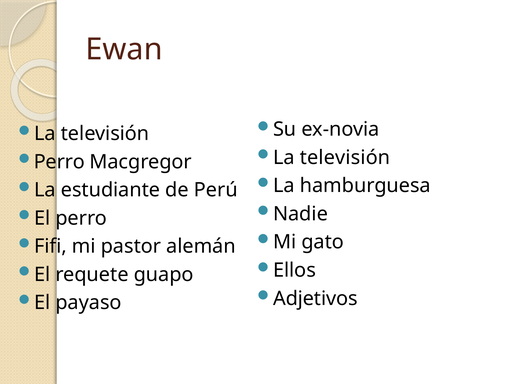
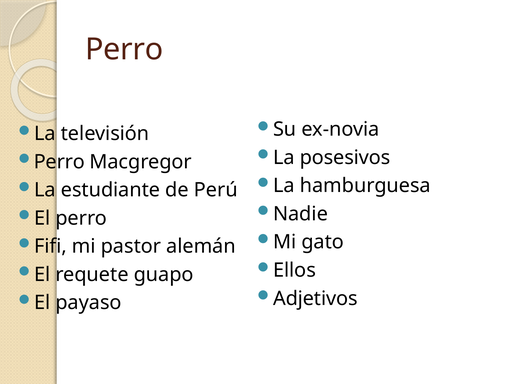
Ewan at (124, 49): Ewan -> Perro
televisión at (345, 158): televisión -> posesivos
